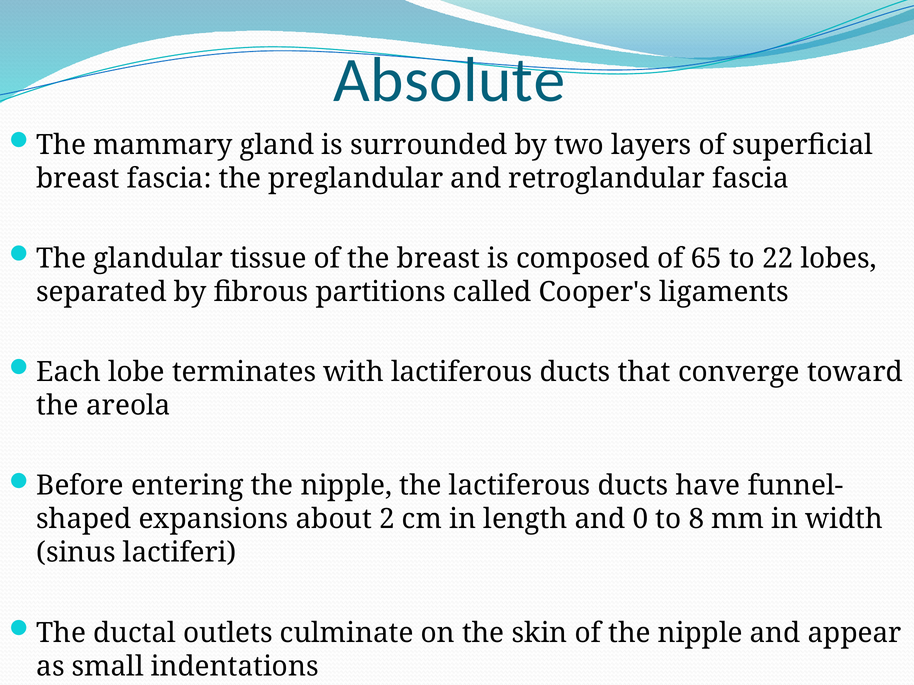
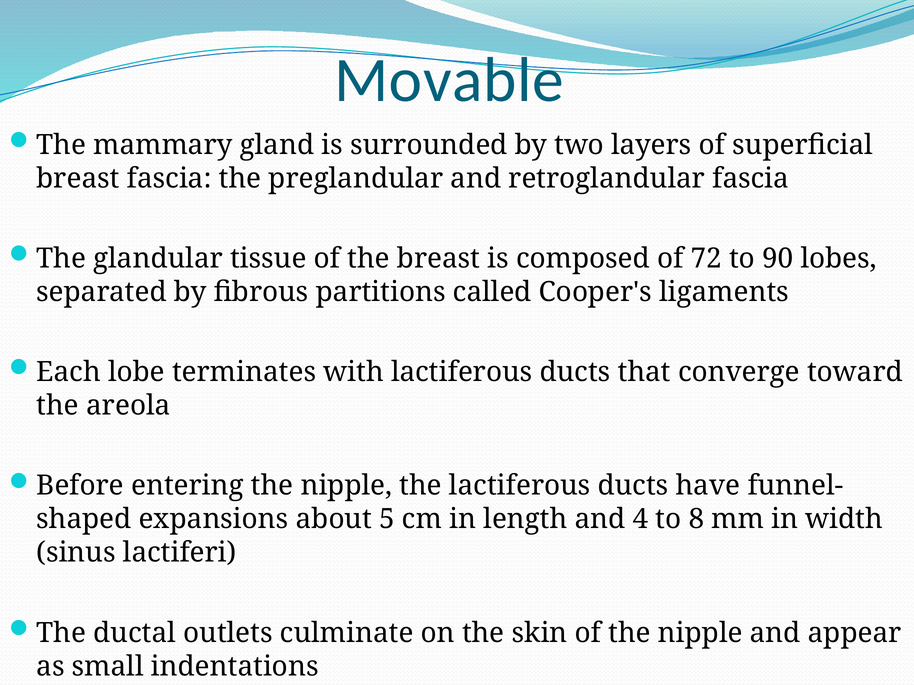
Absolute: Absolute -> Movable
65: 65 -> 72
22: 22 -> 90
2: 2 -> 5
0: 0 -> 4
